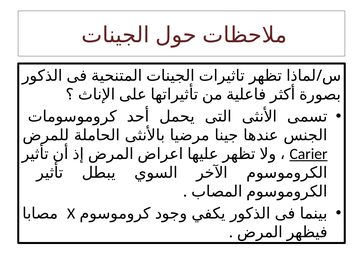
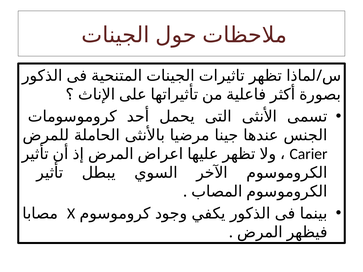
Carier underline: present -> none
